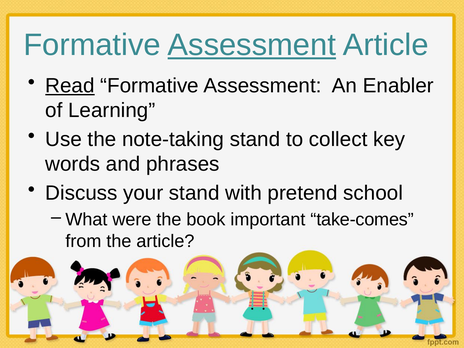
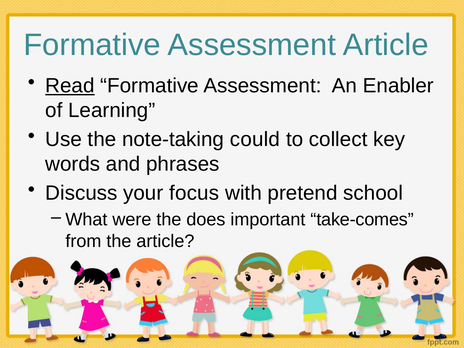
Assessment at (252, 45) underline: present -> none
note-taking stand: stand -> could
your stand: stand -> focus
book: book -> does
